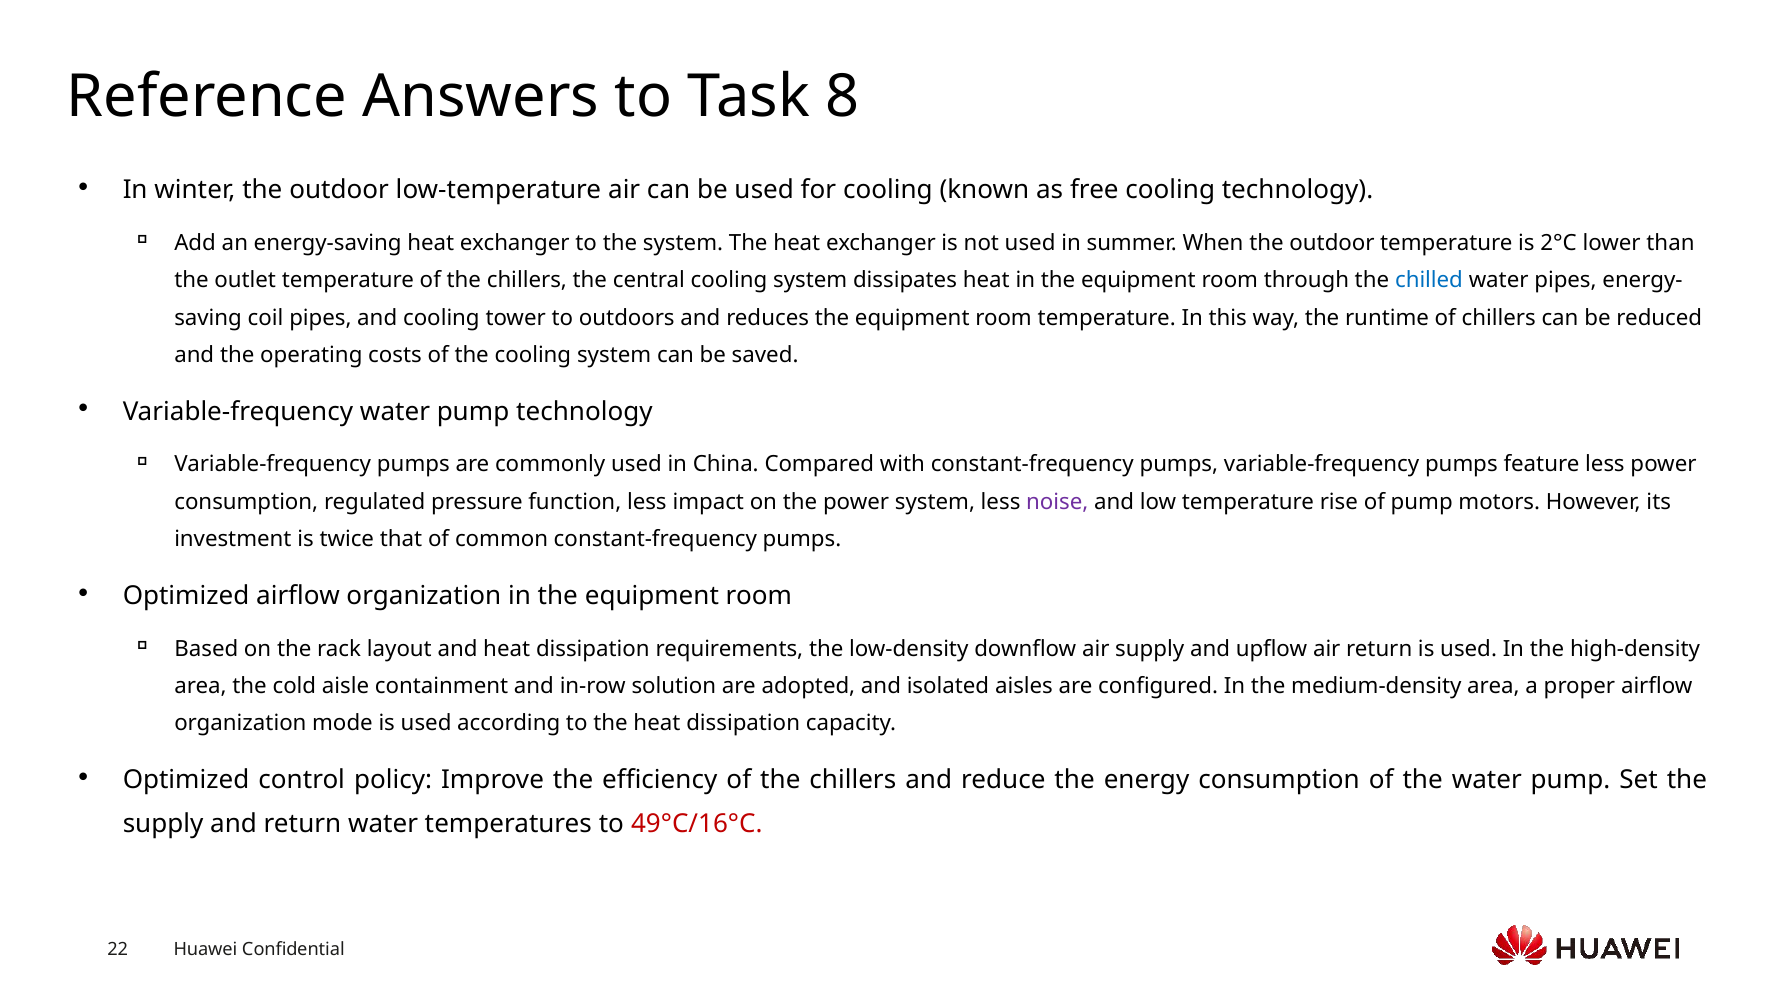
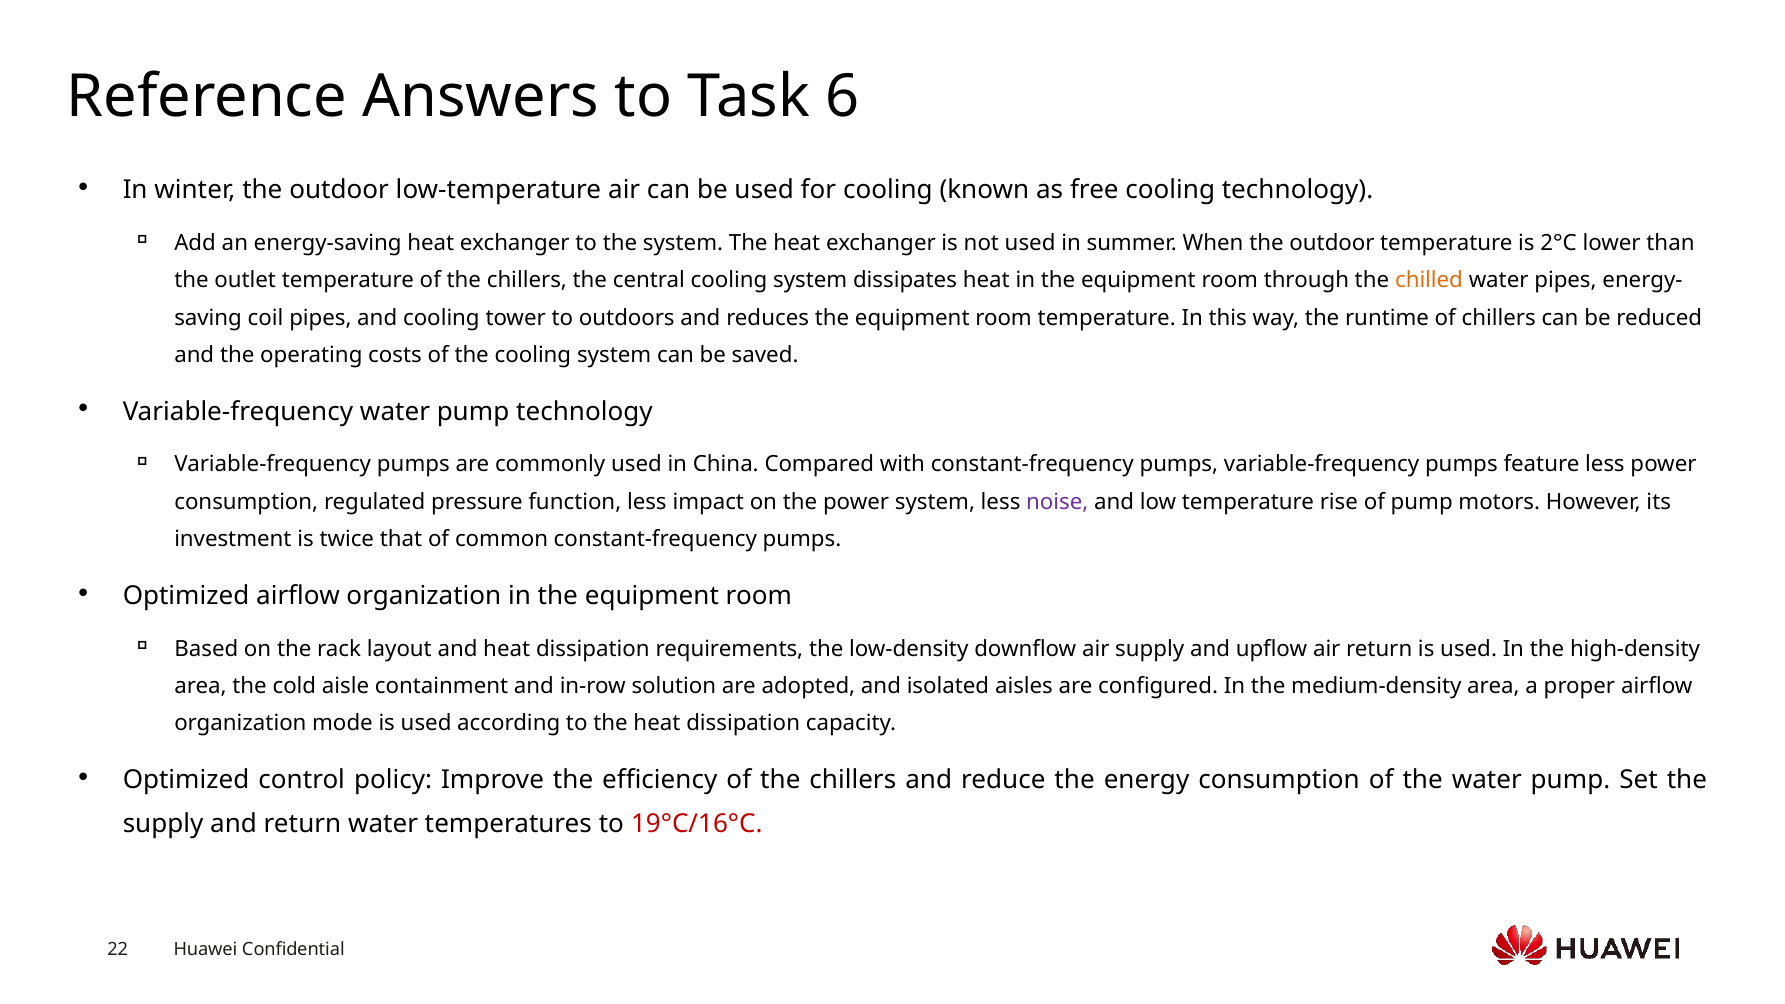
8: 8 -> 6
chilled colour: blue -> orange
49°C/16°C: 49°C/16°C -> 19°C/16°C
